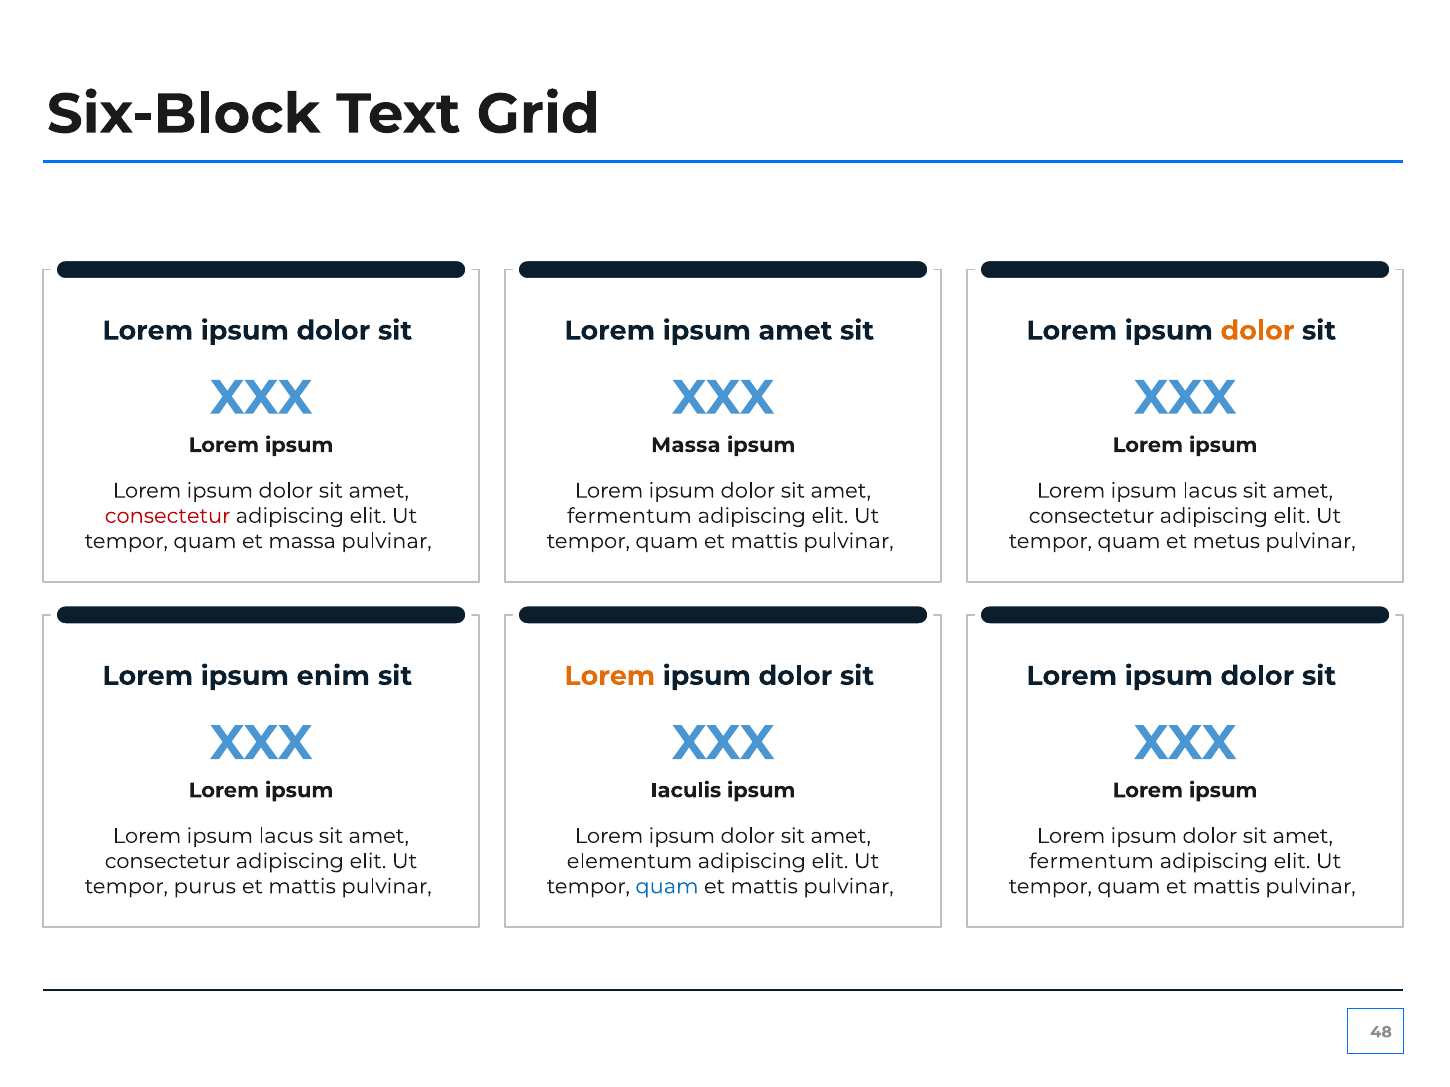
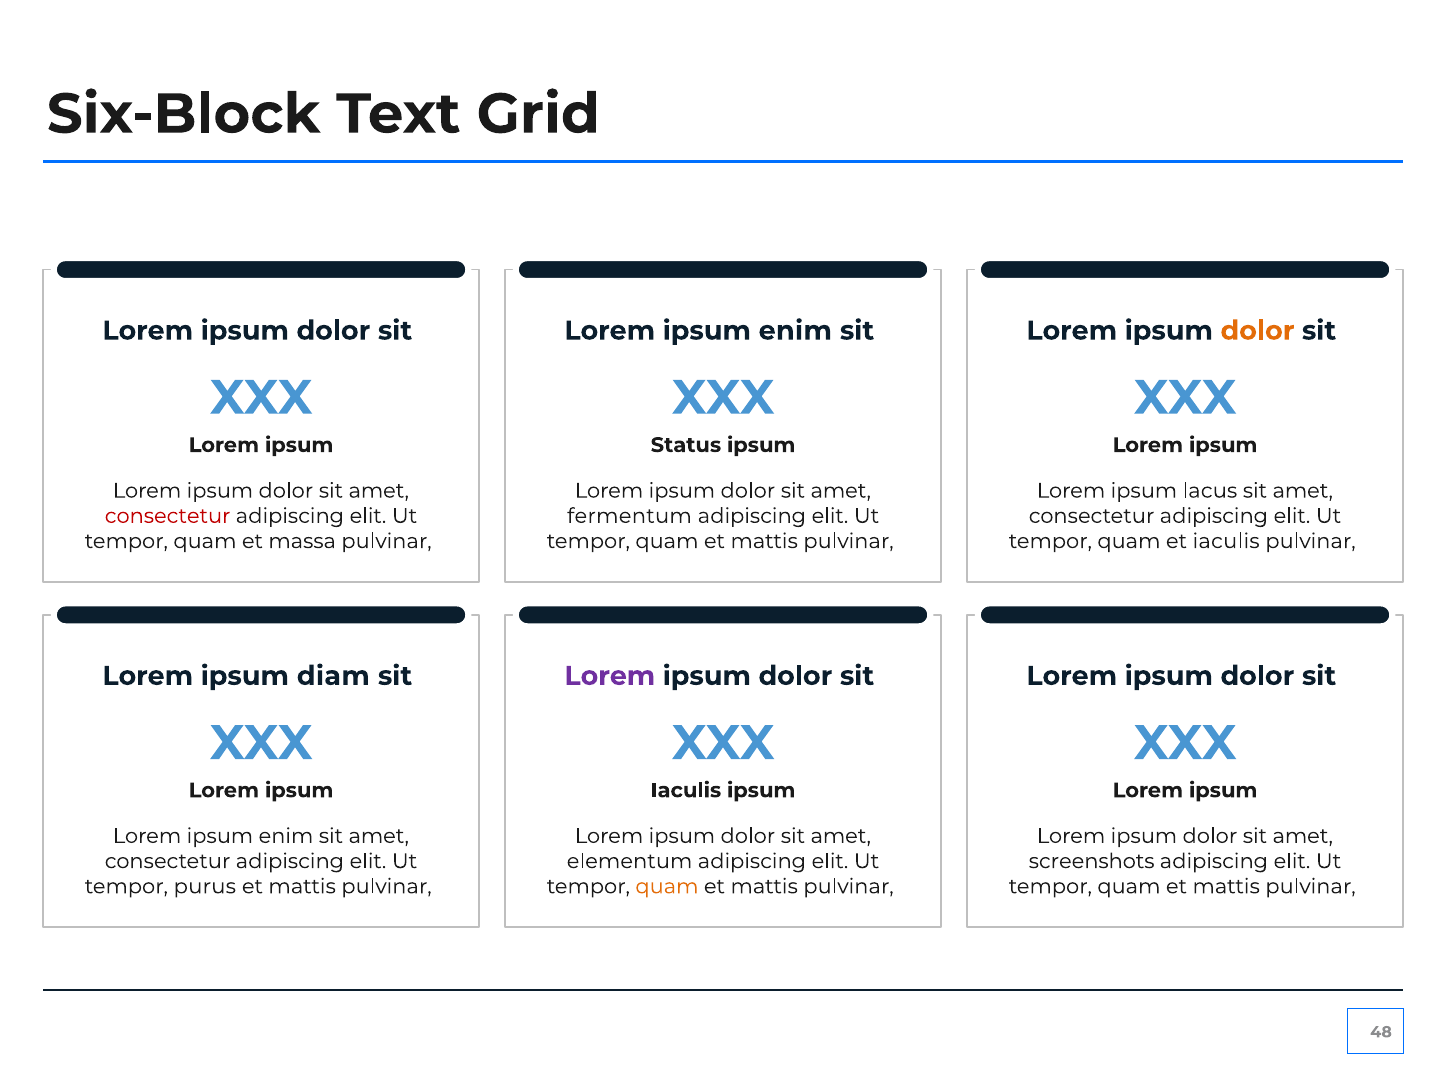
amet at (795, 331): amet -> enim
Massa at (686, 445): Massa -> Status
et metus: metus -> iaculis
enim: enim -> diam
Lorem at (610, 676) colour: orange -> purple
lacus at (286, 836): lacus -> enim
fermentum at (1091, 862): fermentum -> screenshots
quam at (667, 887) colour: blue -> orange
